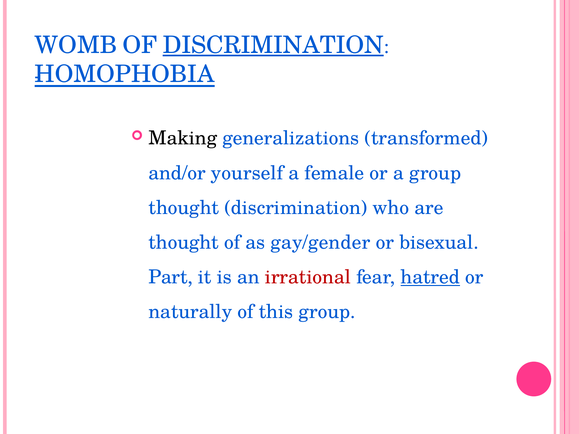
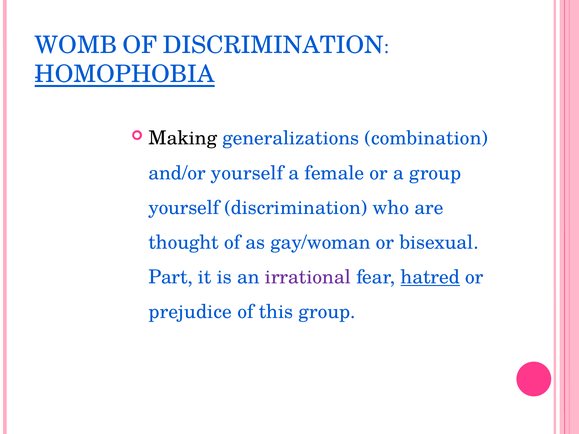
DISCRIMINATION at (273, 45) underline: present -> none
transformed: transformed -> combination
thought at (184, 208): thought -> yourself
gay/gender: gay/gender -> gay/woman
irrational colour: red -> purple
naturally: naturally -> prejudice
